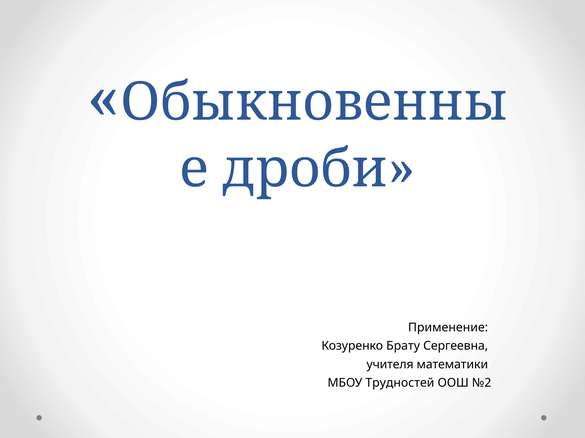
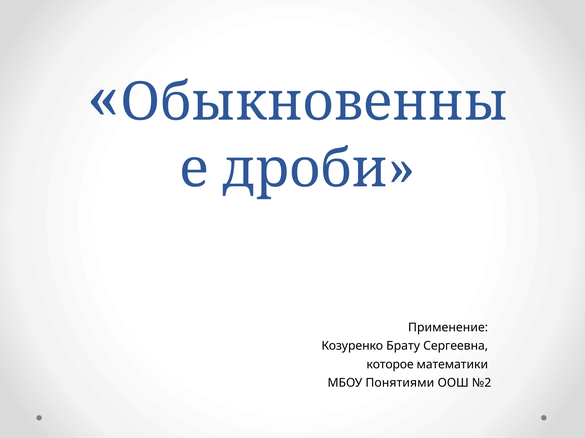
учителя: учителя -> которое
Трудностей: Трудностей -> Понятиями
